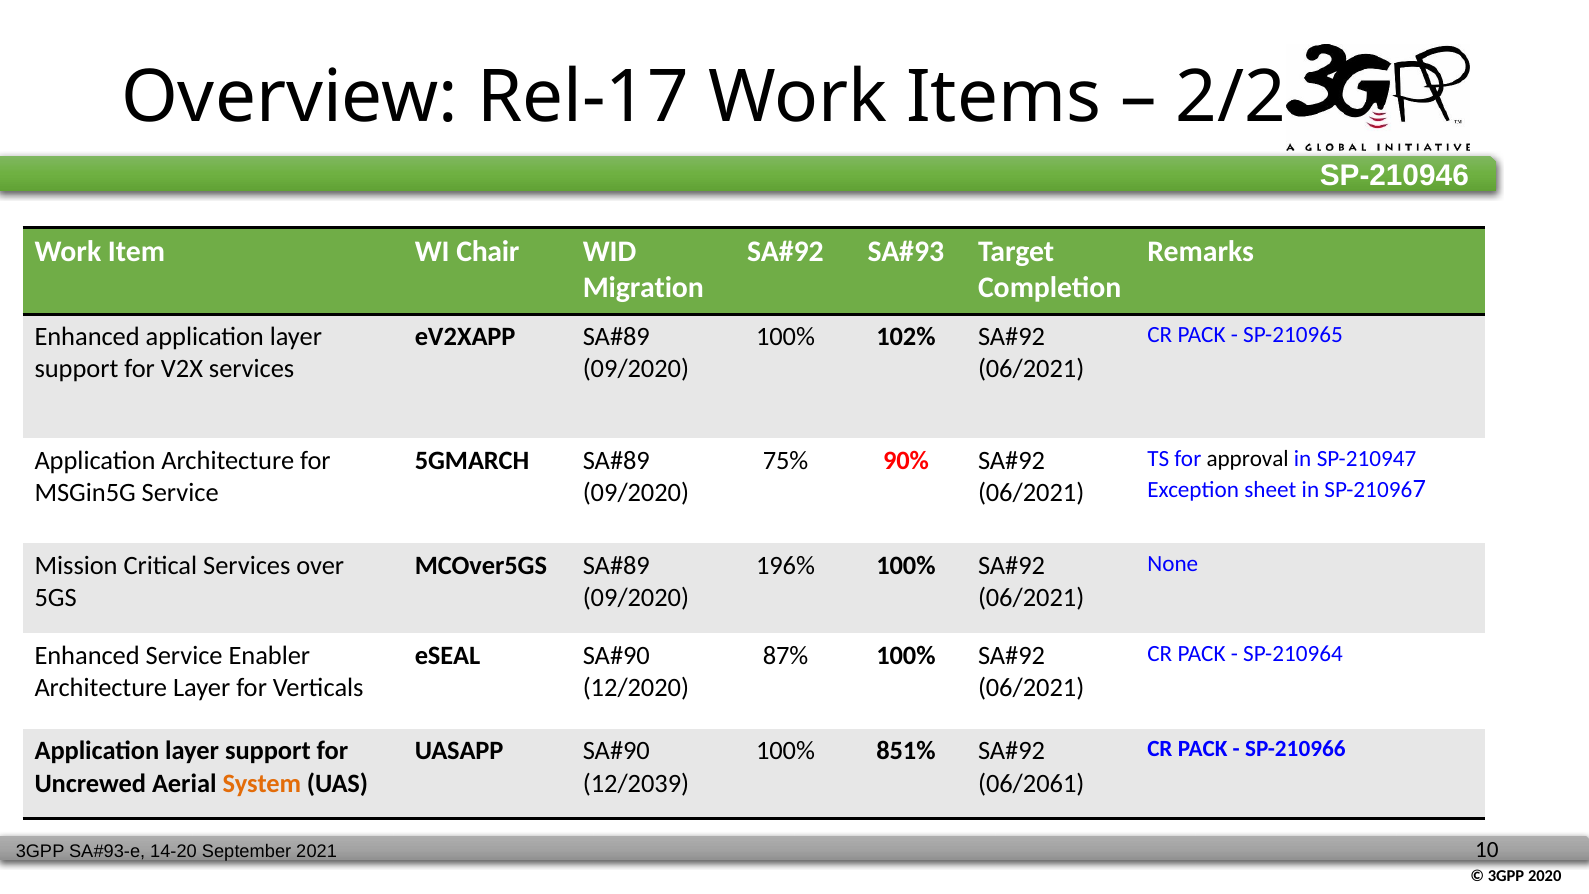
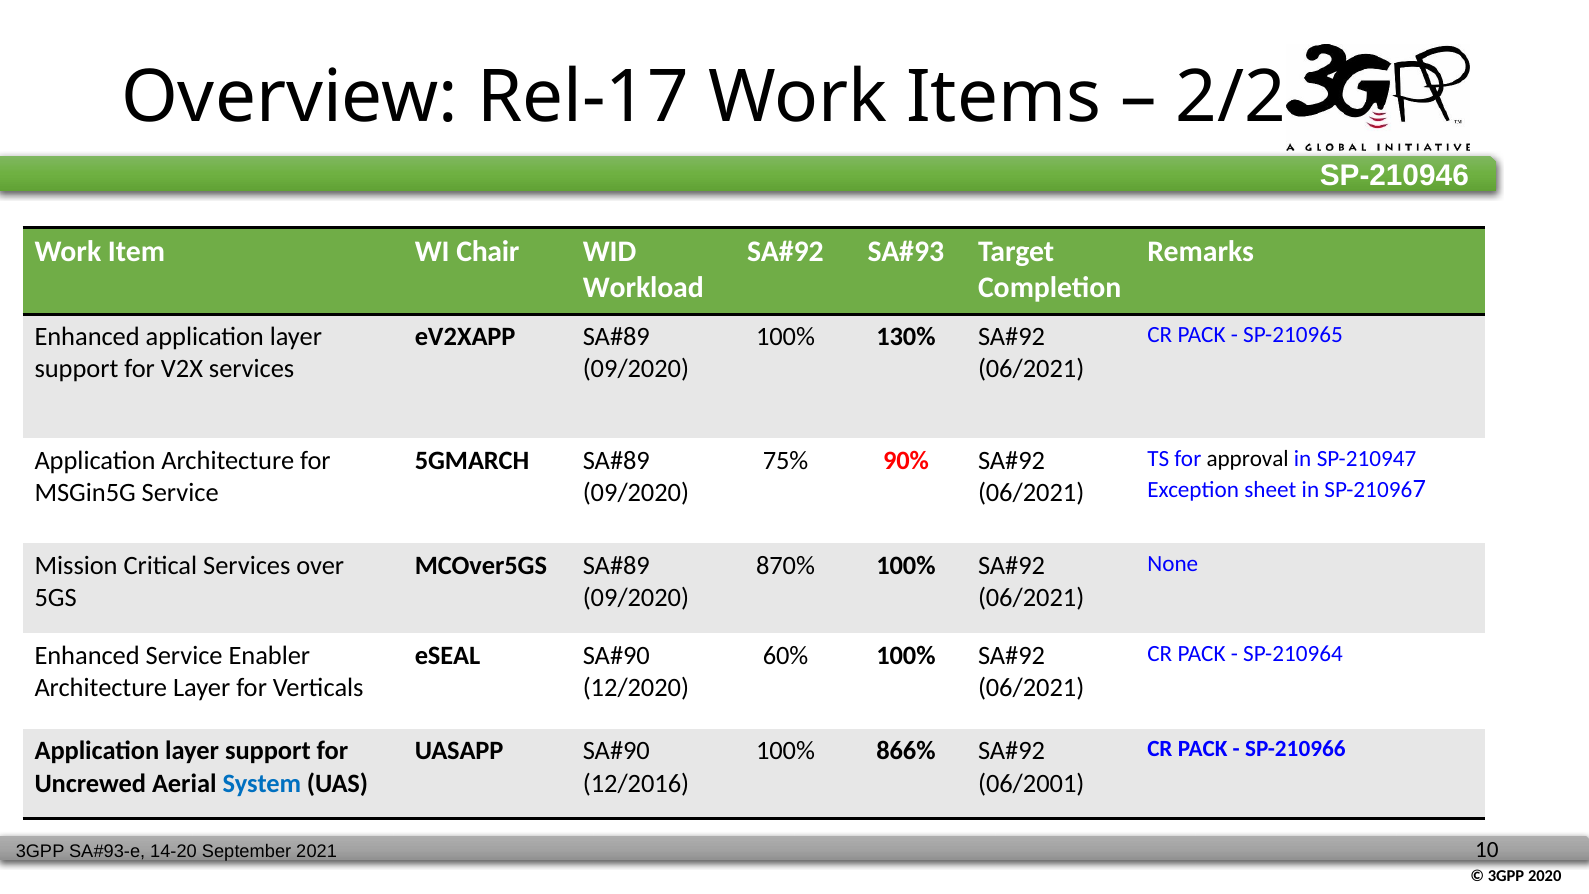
Migration: Migration -> Workload
102%: 102% -> 130%
196%: 196% -> 870%
87%: 87% -> 60%
851%: 851% -> 866%
System colour: orange -> blue
12/2039: 12/2039 -> 12/2016
06/2061: 06/2061 -> 06/2001
